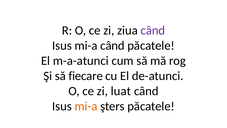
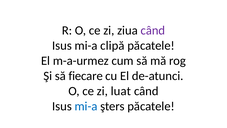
mi-a când: când -> clipă
m-a-atunci: m-a-atunci -> m-a-urmez
mi-a at (86, 106) colour: orange -> blue
